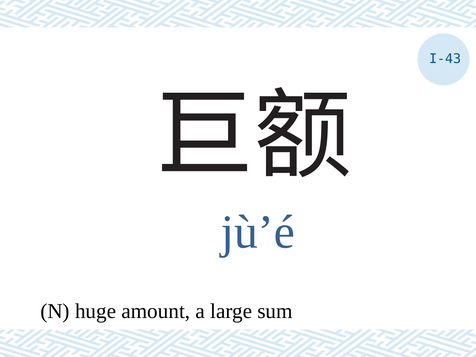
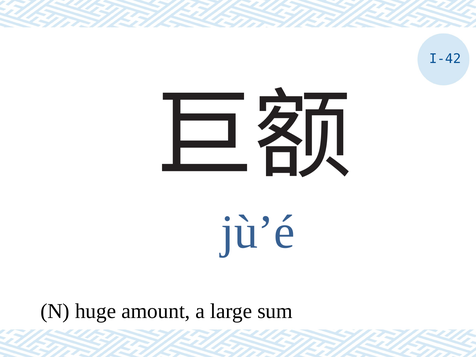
I-43: I-43 -> I-42
